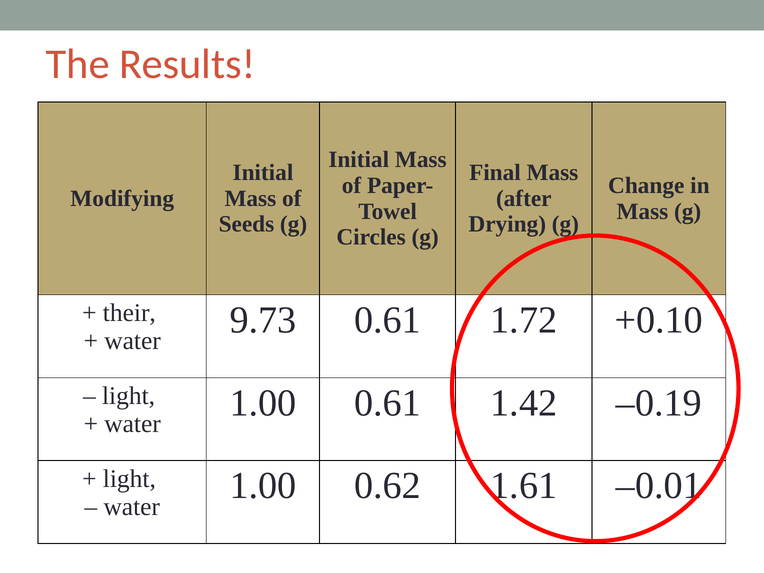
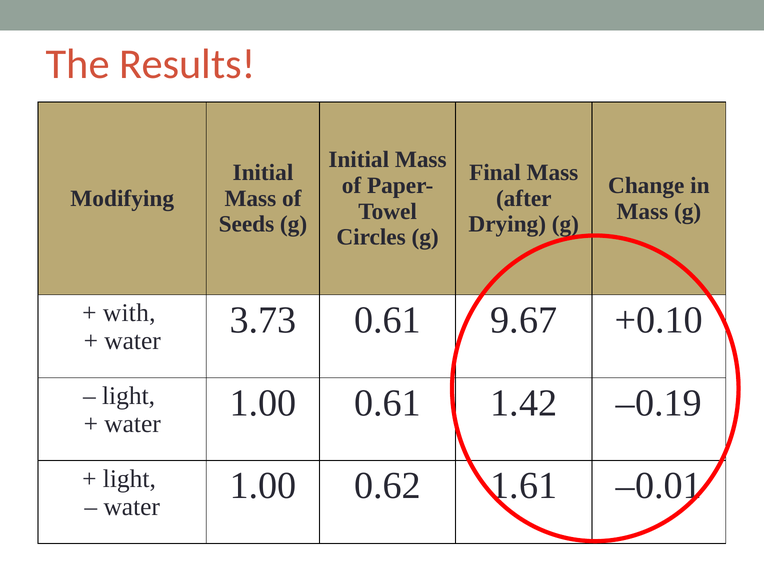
their: their -> with
9.73: 9.73 -> 3.73
1.72: 1.72 -> 9.67
